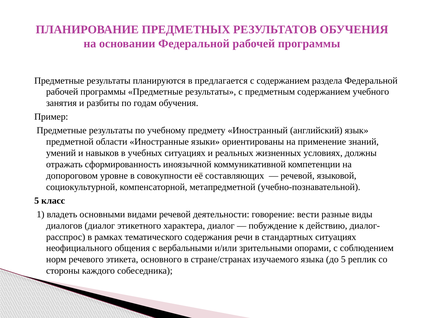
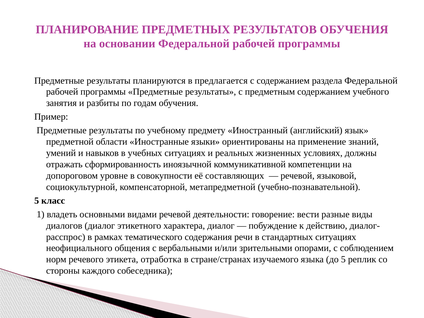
основного: основного -> отработка
